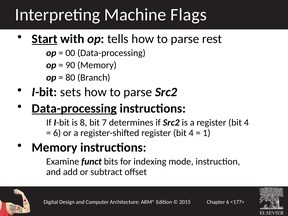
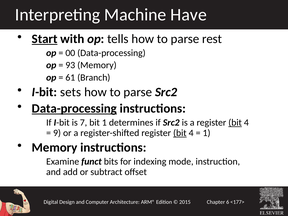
Flags: Flags -> Have
90: 90 -> 93
80: 80 -> 61
8: 8 -> 7
bit 7: 7 -> 1
bit at (235, 123) underline: none -> present
6 at (57, 133): 6 -> 9
bit at (180, 133) underline: none -> present
